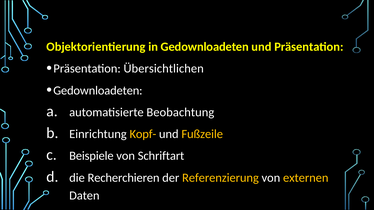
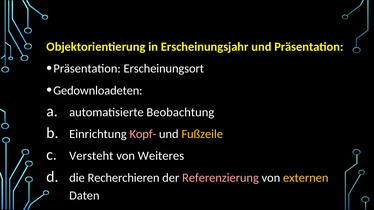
in Gedownloadeten: Gedownloadeten -> Erscheinungsjahr
Übersichtlichen: Übersichtlichen -> Erscheinungsort
Kopf- colour: yellow -> pink
Beispiele: Beispiele -> Versteht
Schriftart: Schriftart -> Weiteres
Referenzierung colour: yellow -> pink
